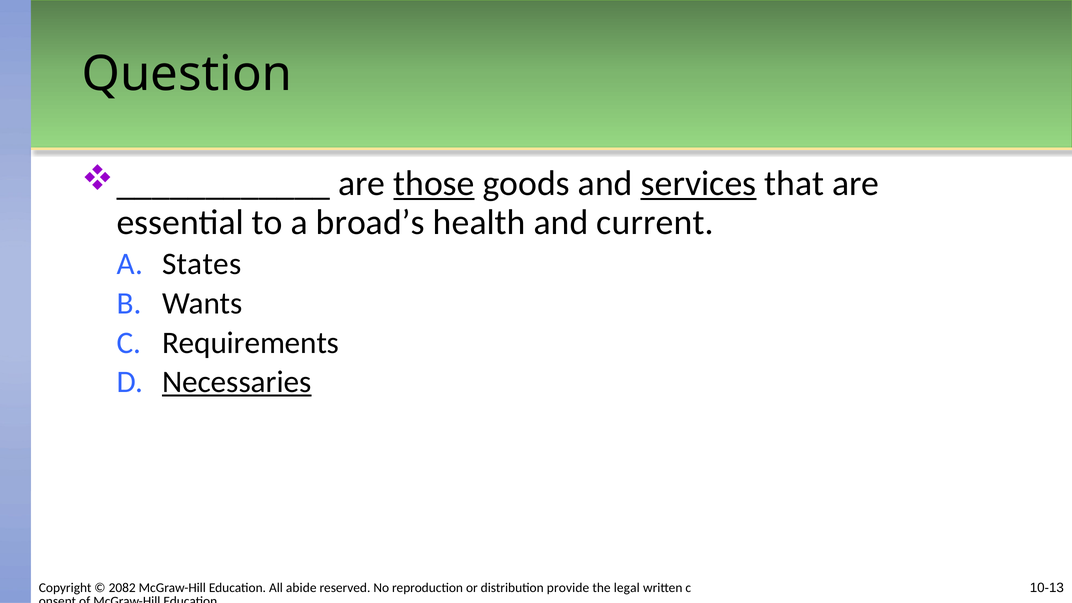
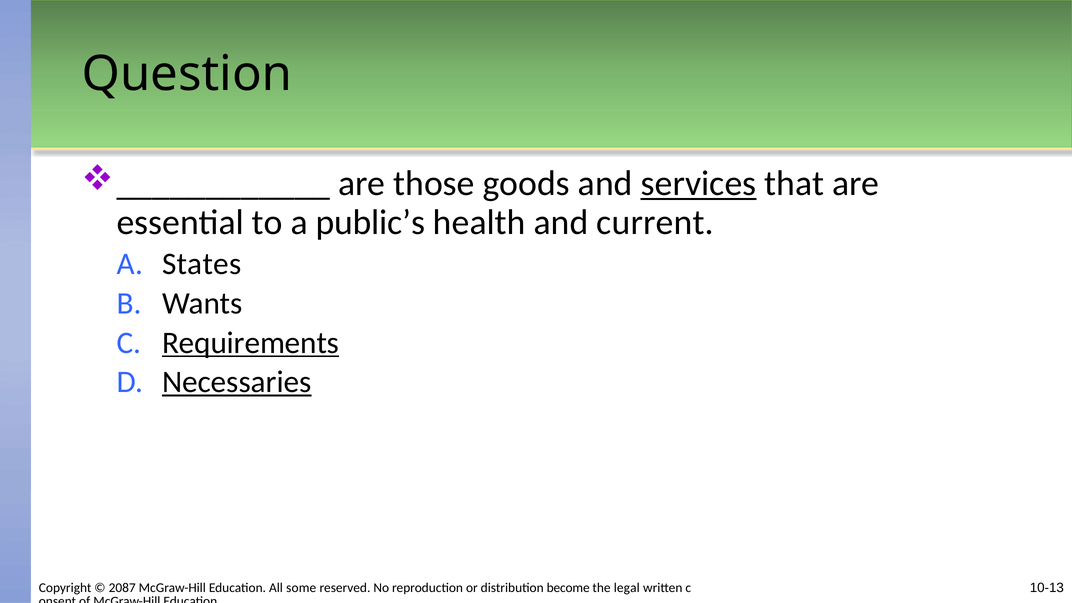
those underline: present -> none
broad’s: broad’s -> public’s
Requirements underline: none -> present
2082: 2082 -> 2087
abide: abide -> some
provide: provide -> become
